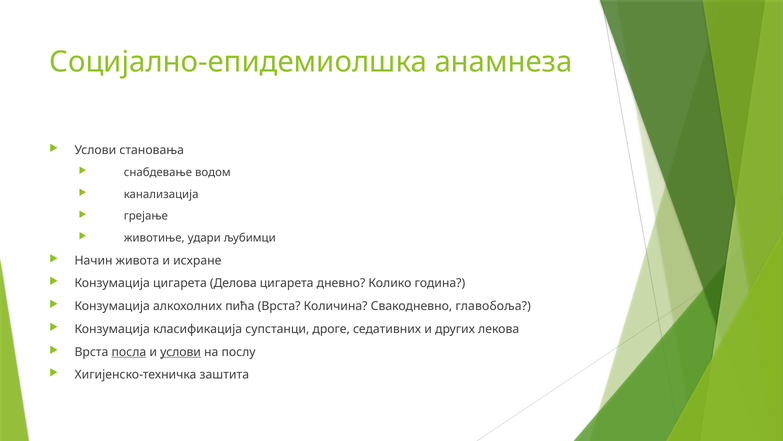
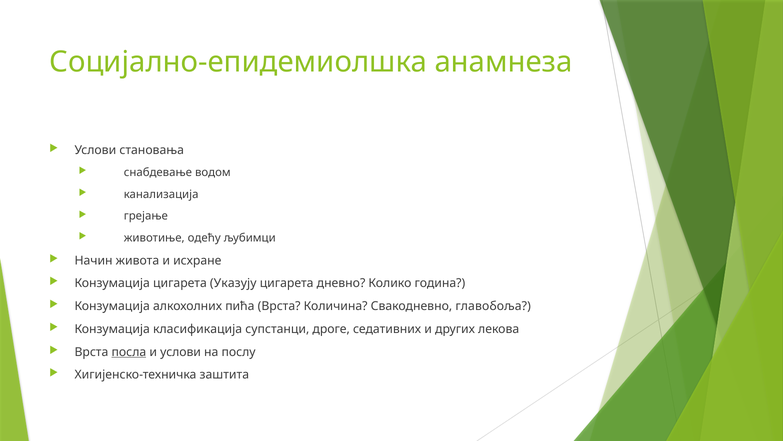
удари: удари -> одећу
Делова: Делова -> Указују
услови at (181, 352) underline: present -> none
